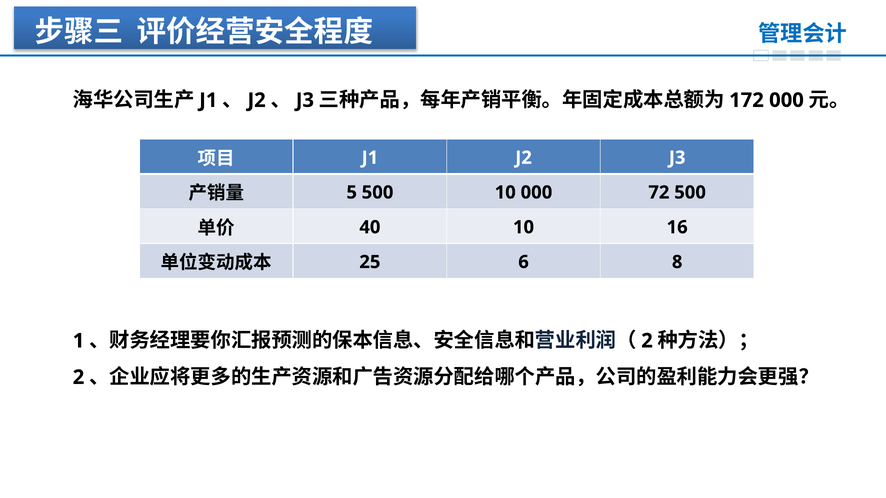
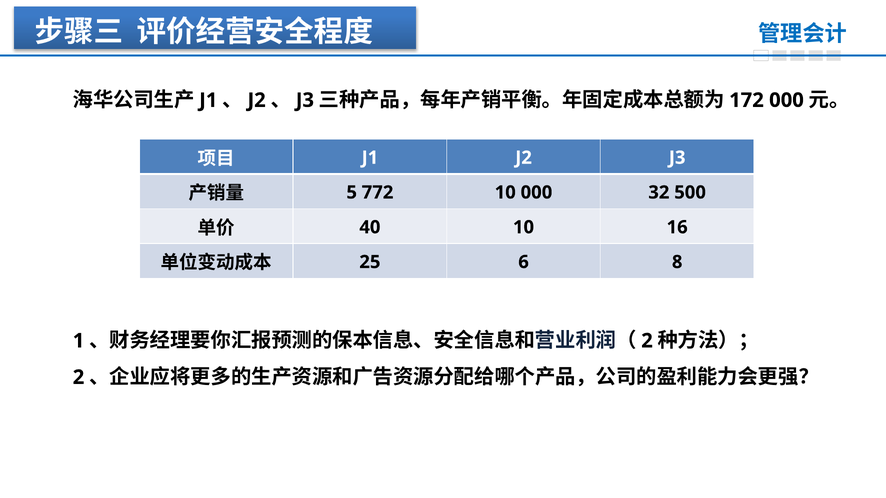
5 500: 500 -> 772
72: 72 -> 32
